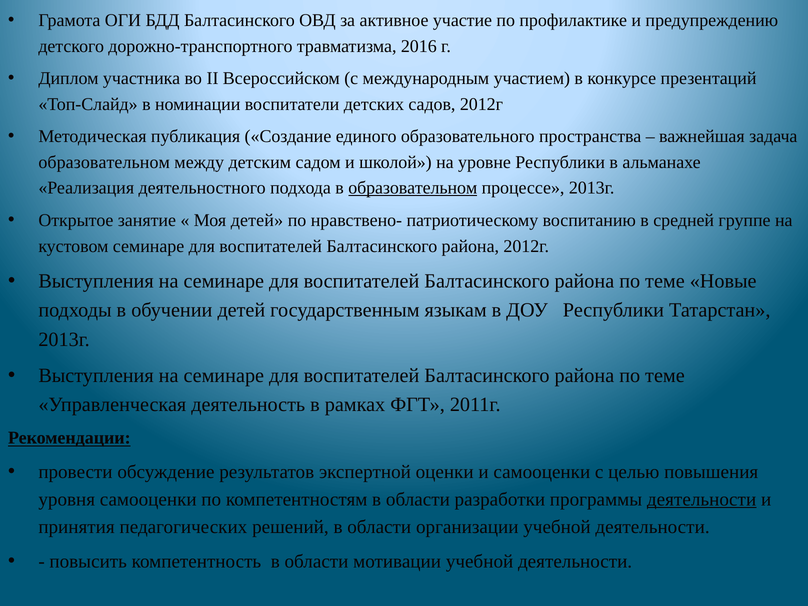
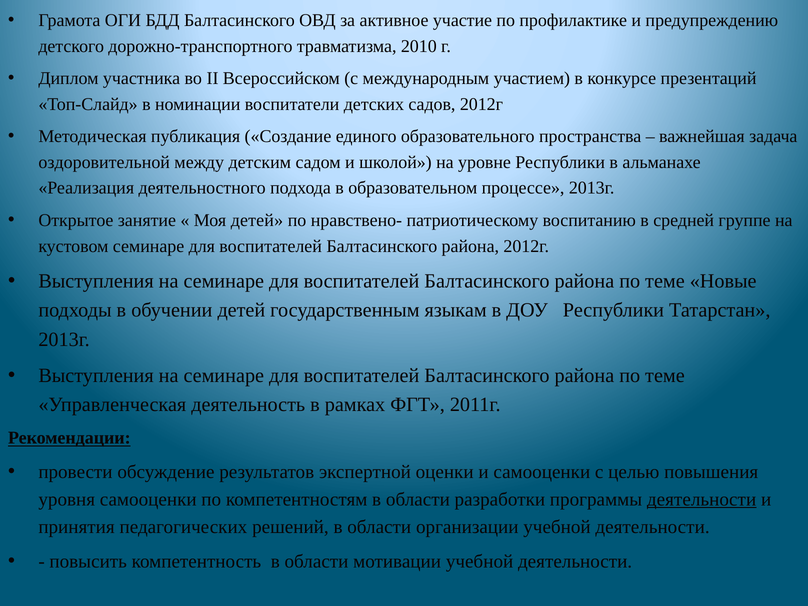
2016: 2016 -> 2010
образовательном at (104, 162): образовательном -> оздоровительной
образовательном at (413, 188) underline: present -> none
